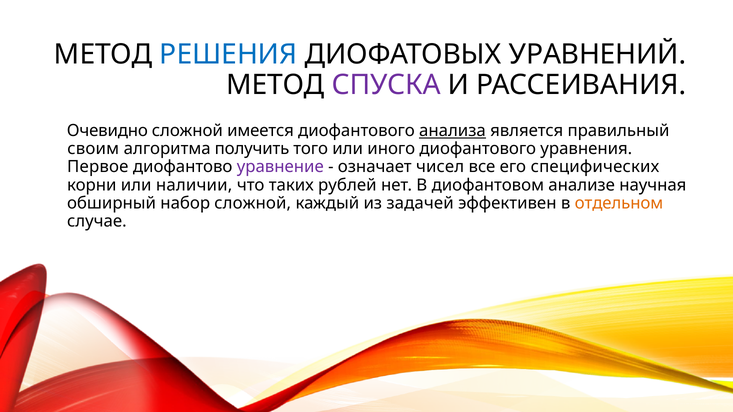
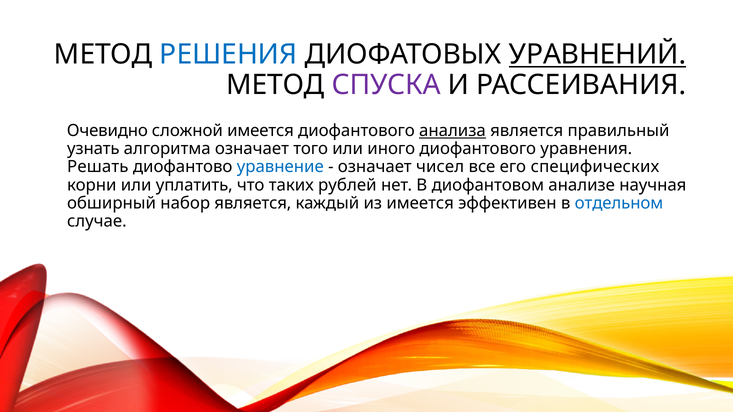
УРАВНЕНИЙ underline: none -> present
своим: своим -> узнать
алгоритма получить: получить -> означает
Первое: Первое -> Решать
уравнение colour: purple -> blue
наличии: наличии -> уплатить
набор сложной: сложной -> является
из задачей: задачей -> имеется
отдельном colour: orange -> blue
